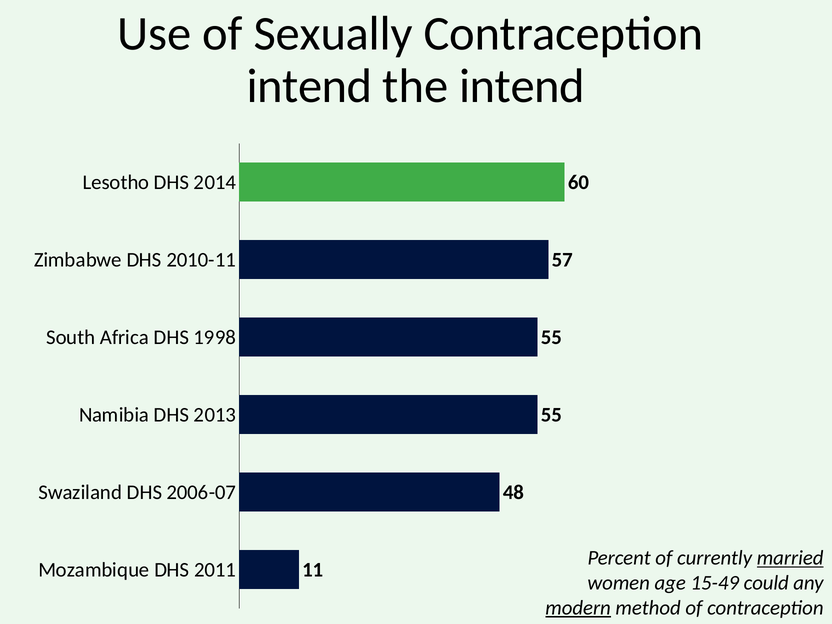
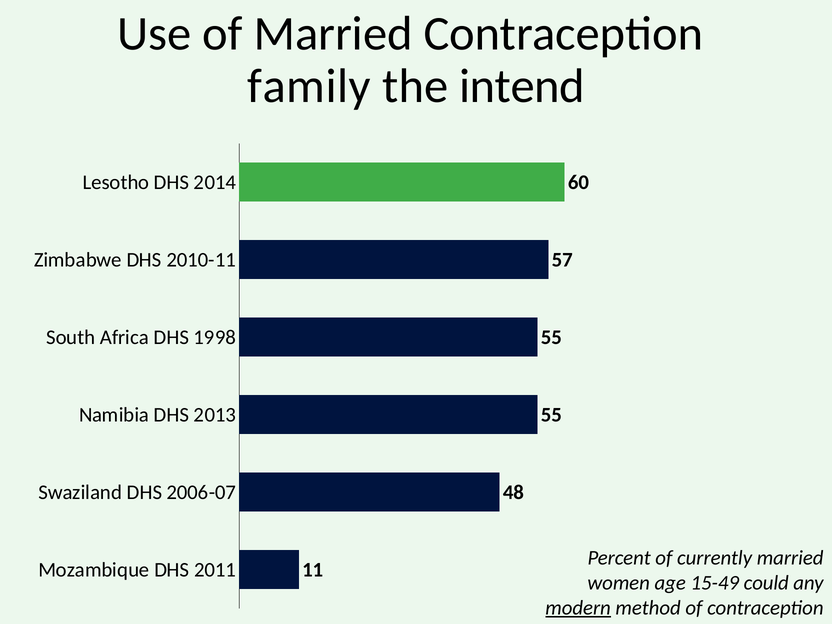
of Sexually: Sexually -> Married
intend at (310, 86): intend -> family
married at (790, 558) underline: present -> none
